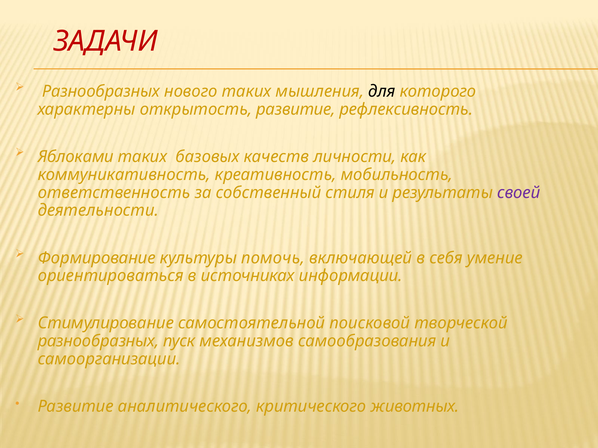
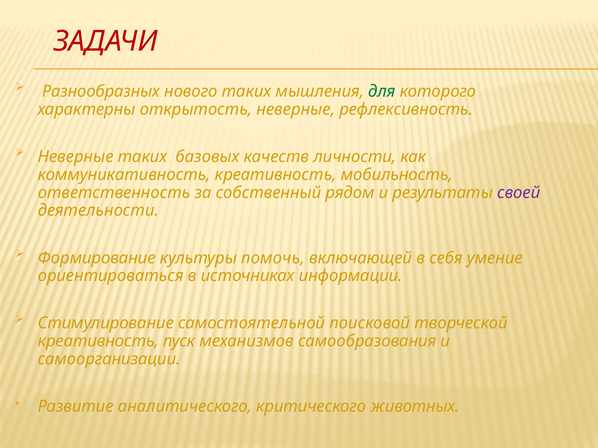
для colour: black -> green
открытость развитие: развитие -> неверные
Яблоками at (76, 157): Яблоками -> Неверные
стиля: стиля -> рядом
разнообразных at (98, 341): разнообразных -> креативность
